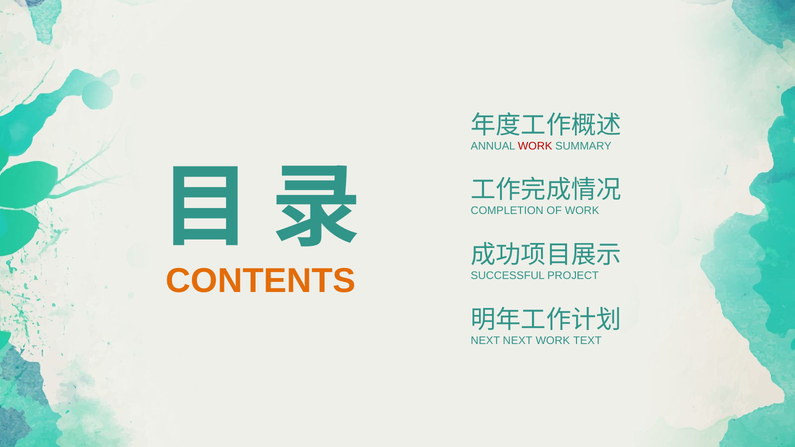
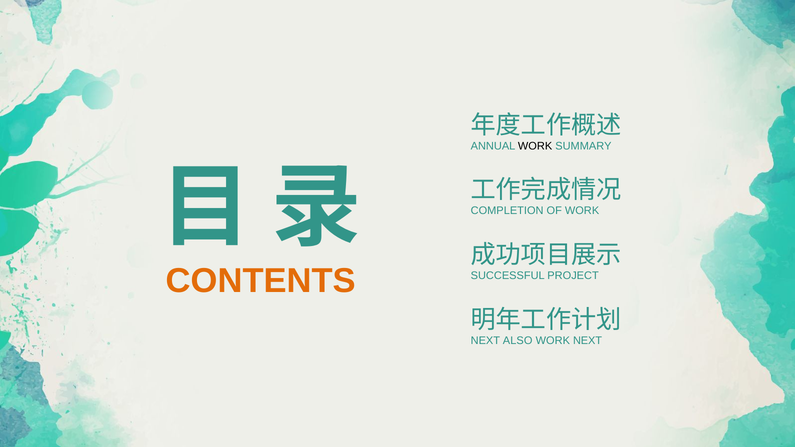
WORK at (535, 146) colour: red -> black
NEXT NEXT: NEXT -> ALSO
WORK TEXT: TEXT -> NEXT
